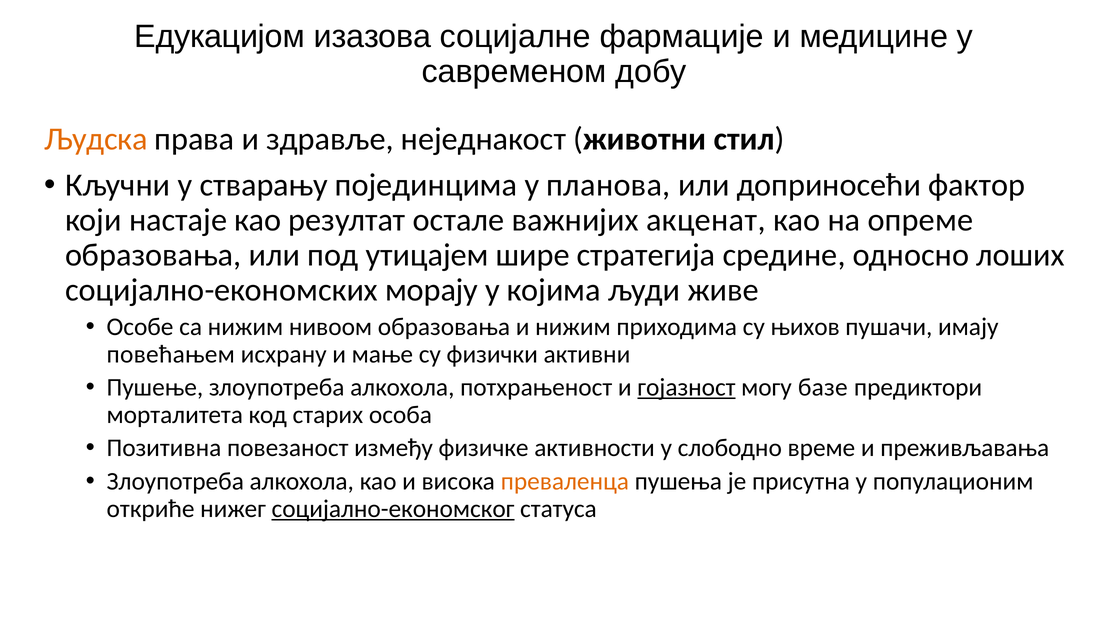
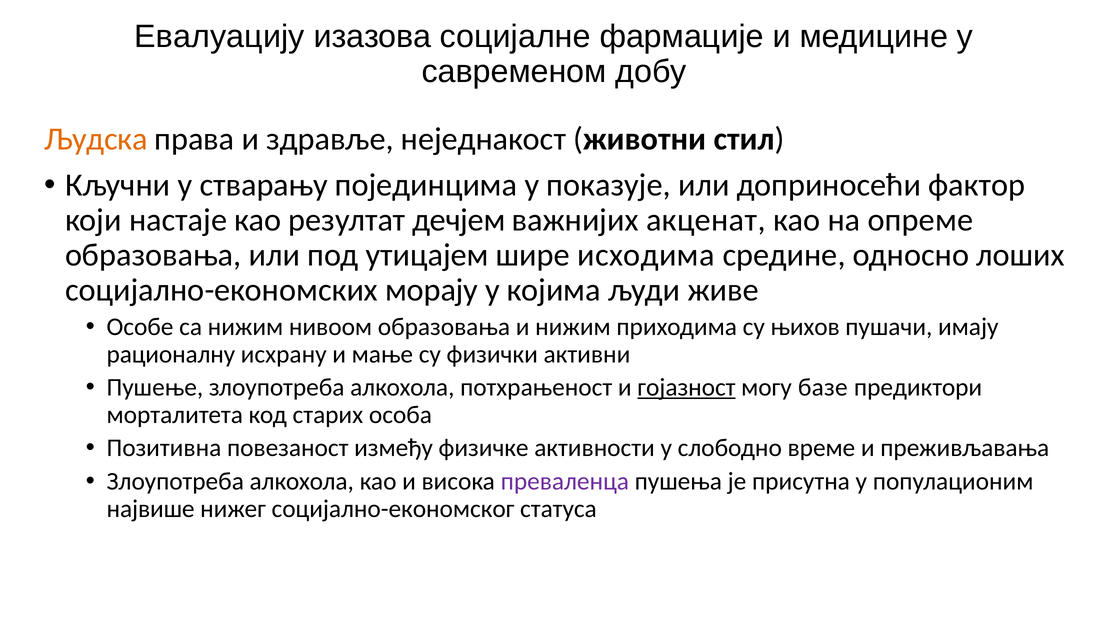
Едукацијом: Едукацијом -> Евалуацију
планова: планова -> показује
остале: остале -> дечјем
стратегија: стратегија -> исходима
повећањем: повећањем -> рационалну
преваленца colour: orange -> purple
откриће: откриће -> највише
социјално-економског underline: present -> none
